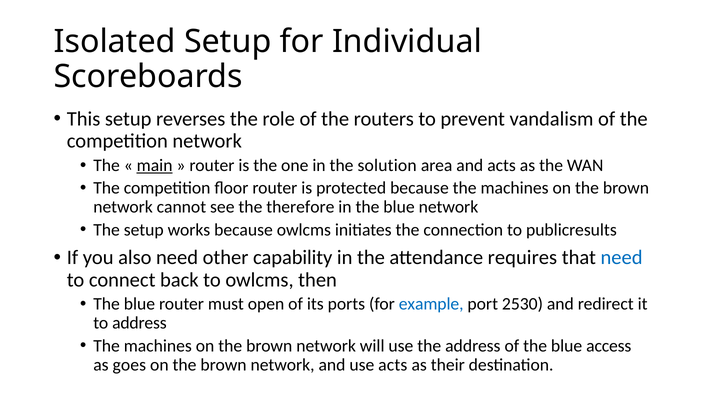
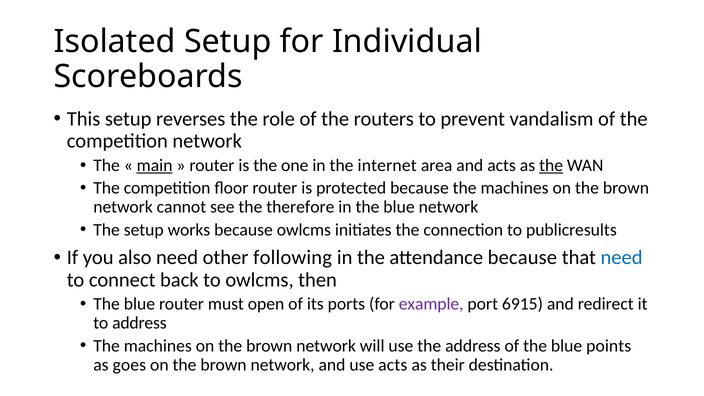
solution: solution -> internet
the at (551, 165) underline: none -> present
capability: capability -> following
attendance requires: requires -> because
example colour: blue -> purple
2530: 2530 -> 6915
access: access -> points
